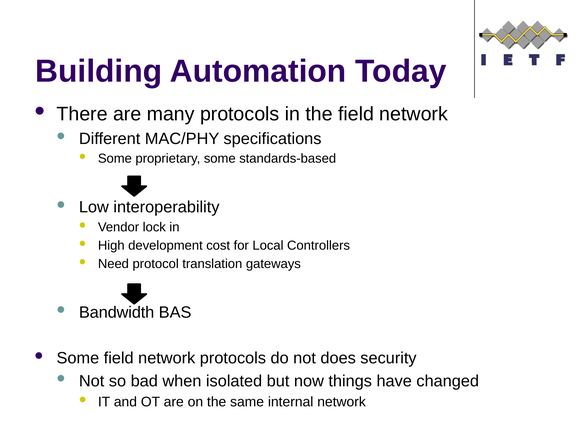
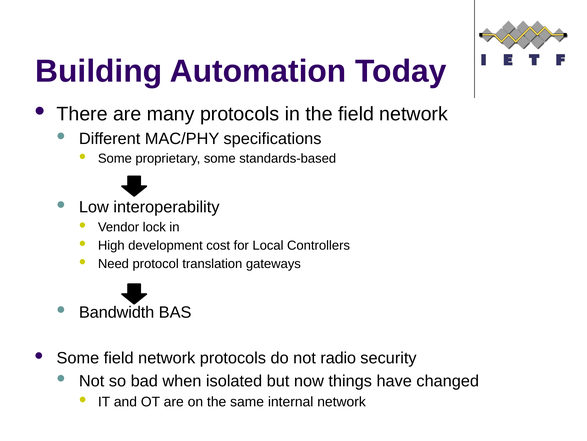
does: does -> radio
